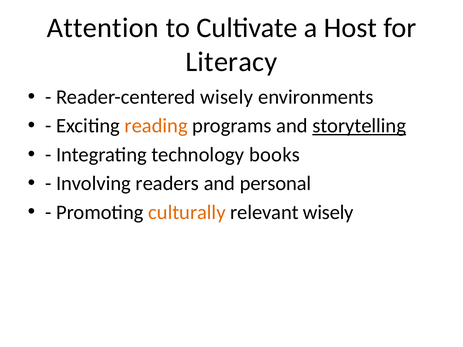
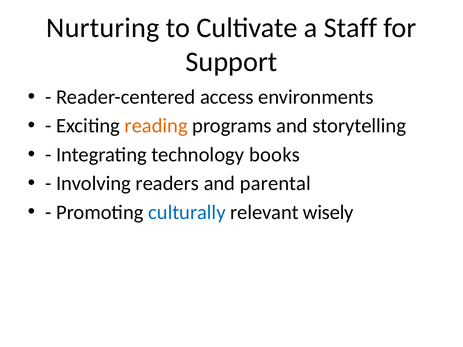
Attention: Attention -> Nurturing
Host: Host -> Staff
Literacy: Literacy -> Support
Reader-centered wisely: wisely -> access
storytelling underline: present -> none
personal: personal -> parental
culturally colour: orange -> blue
